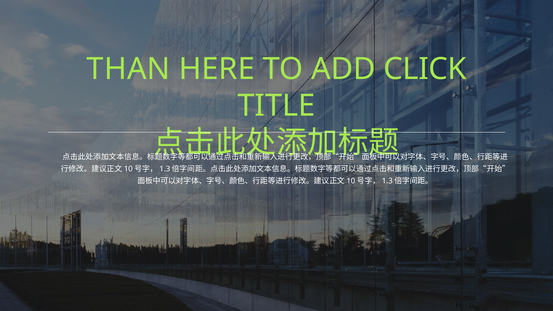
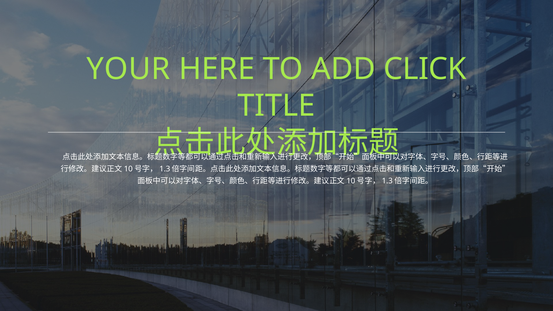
THAN: THAN -> YOUR
